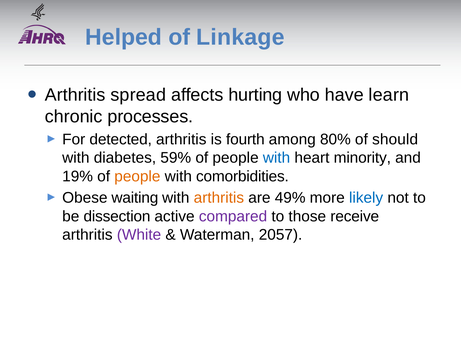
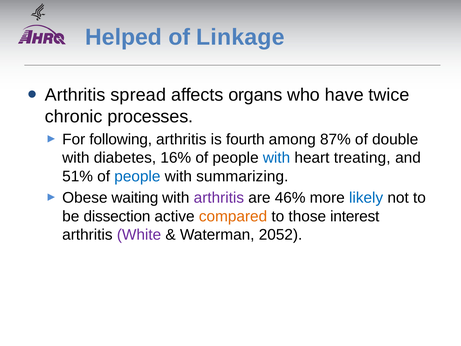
hurting: hurting -> organs
learn: learn -> twice
detected: detected -> following
80%: 80% -> 87%
should: should -> double
59%: 59% -> 16%
minority: minority -> treating
19%: 19% -> 51%
people at (137, 176) colour: orange -> blue
comorbidities: comorbidities -> summarizing
arthritis at (219, 198) colour: orange -> purple
49%: 49% -> 46%
compared colour: purple -> orange
receive: receive -> interest
2057: 2057 -> 2052
